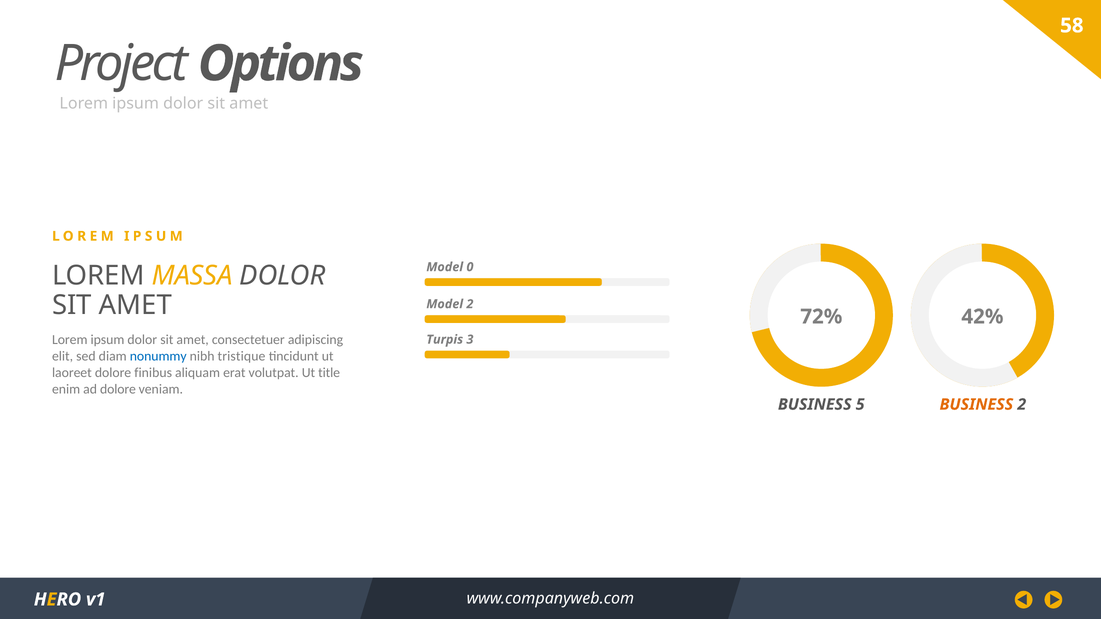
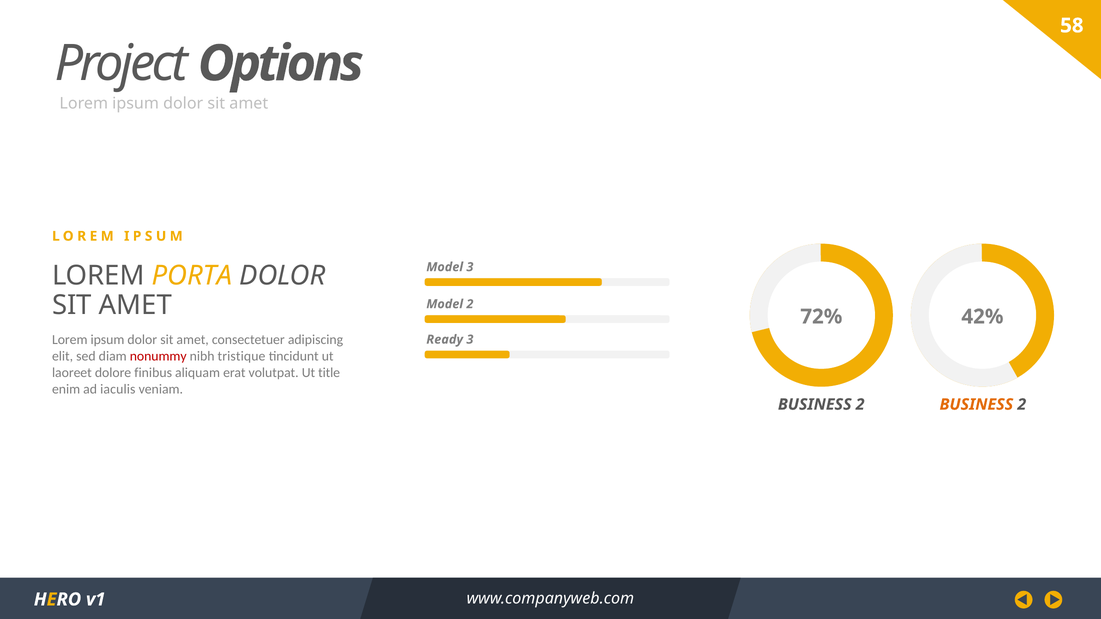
Model 0: 0 -> 3
MASSA: MASSA -> PORTA
Turpis: Turpis -> Ready
nonummy colour: blue -> red
ad dolore: dolore -> iaculis
5 at (860, 405): 5 -> 2
